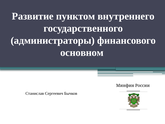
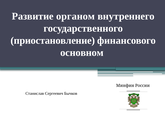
пунктом: пунктом -> органом
администраторы: администраторы -> приостановление
